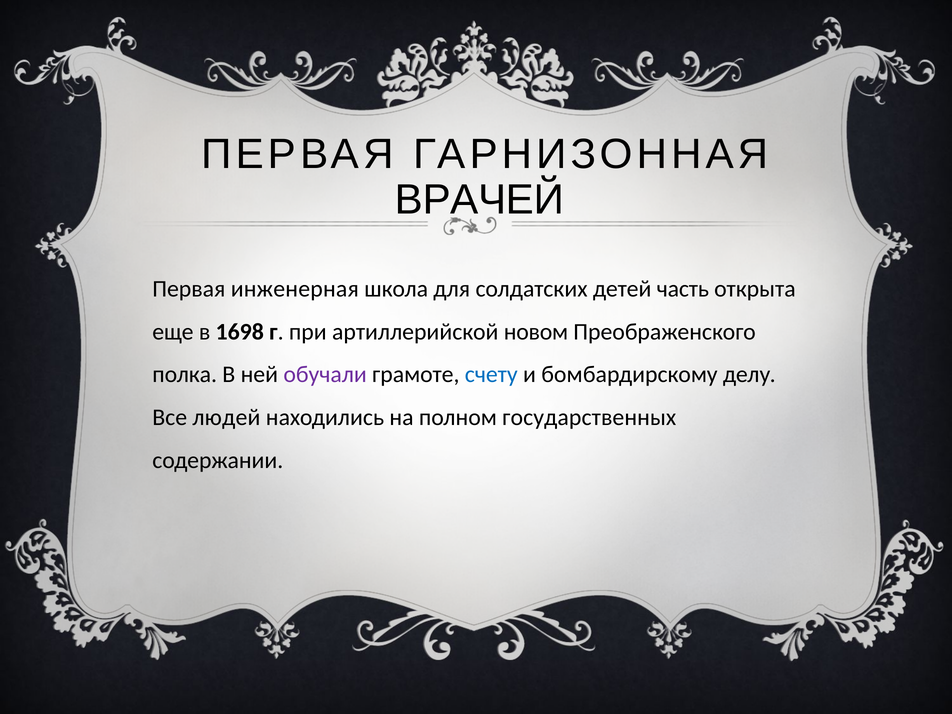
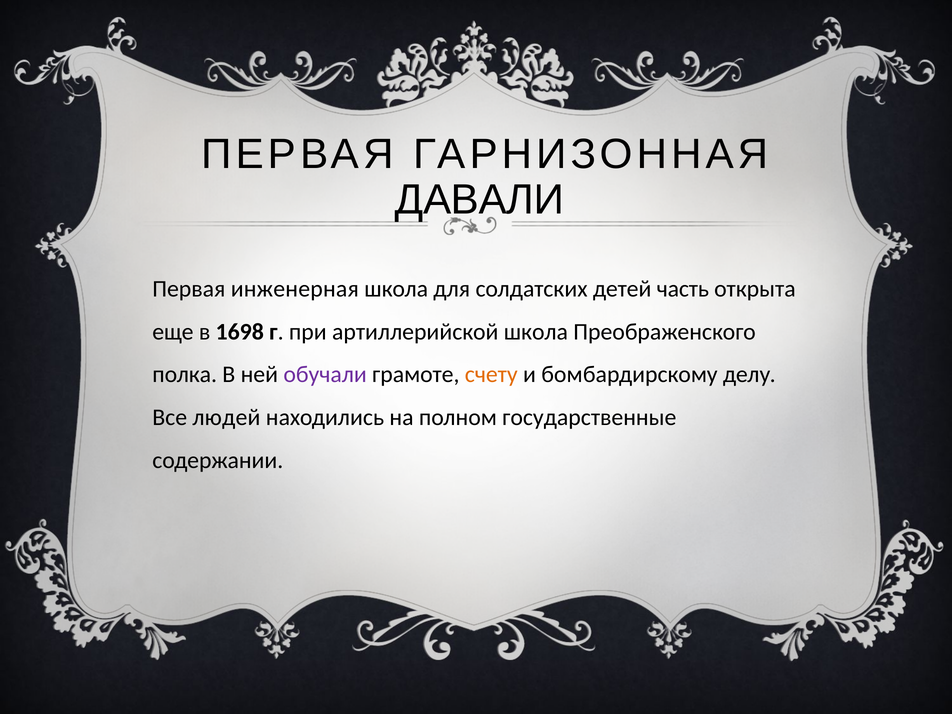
ВРАЧЕЙ: ВРАЧЕЙ -> ДАВАЛИ
артиллерийской новом: новом -> школа
счету colour: blue -> orange
государственных: государственных -> государственные
